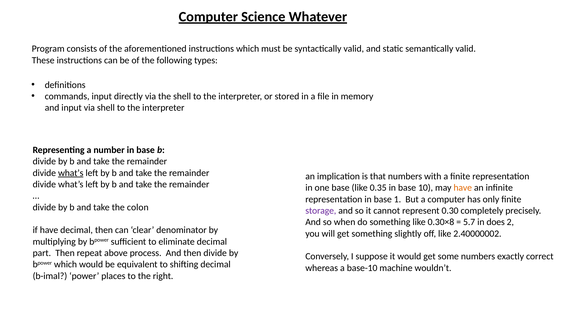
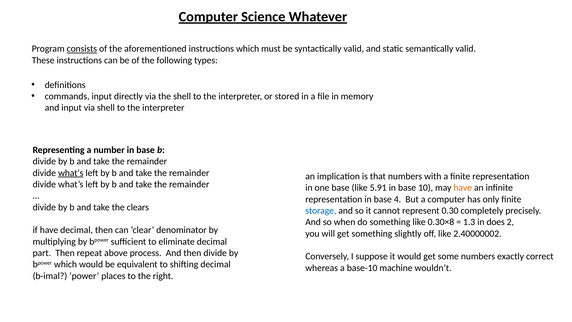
consists underline: none -> present
0.35: 0.35 -> 5.91
1: 1 -> 4
colon: colon -> clears
storage colour: purple -> blue
5.7: 5.7 -> 1.3
